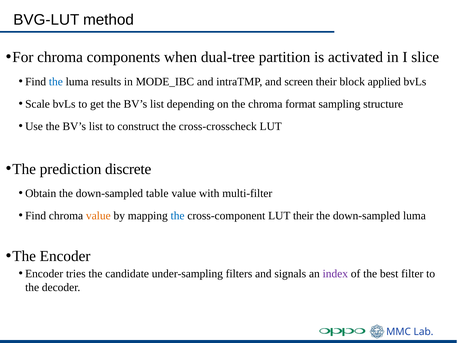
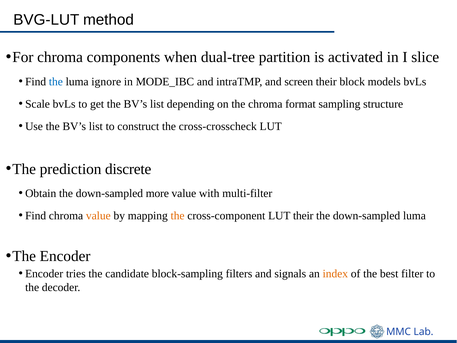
results: results -> ignore
applied: applied -> models
table: table -> more
the at (178, 216) colour: blue -> orange
under-sampling: under-sampling -> block-sampling
index colour: purple -> orange
